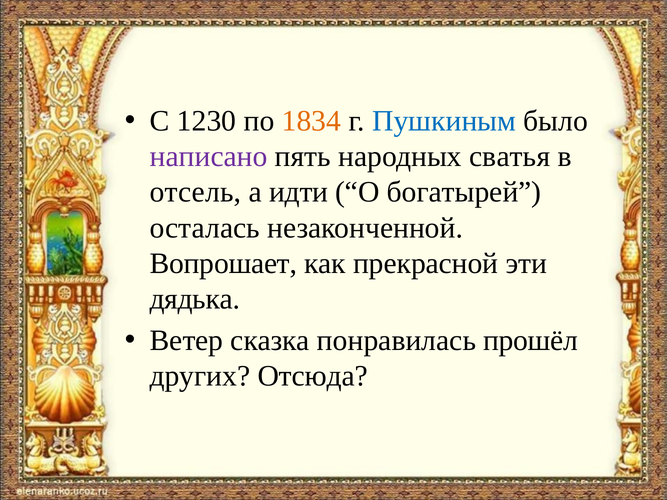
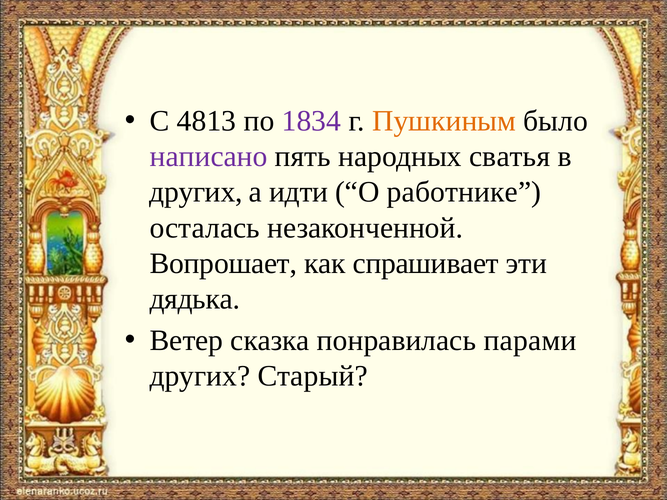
1230: 1230 -> 4813
1834 colour: orange -> purple
Пушкиным colour: blue -> orange
отсель at (196, 192): отсель -> других
богатырей: богатырей -> работнике
прекрасной: прекрасной -> спрашивает
прошёл: прошёл -> парами
Отсюда: Отсюда -> Старый
